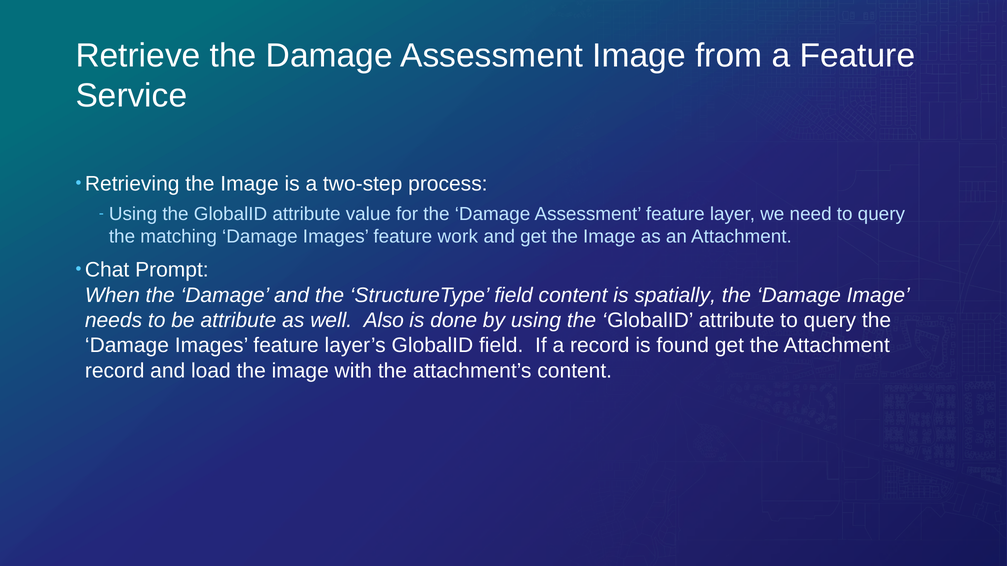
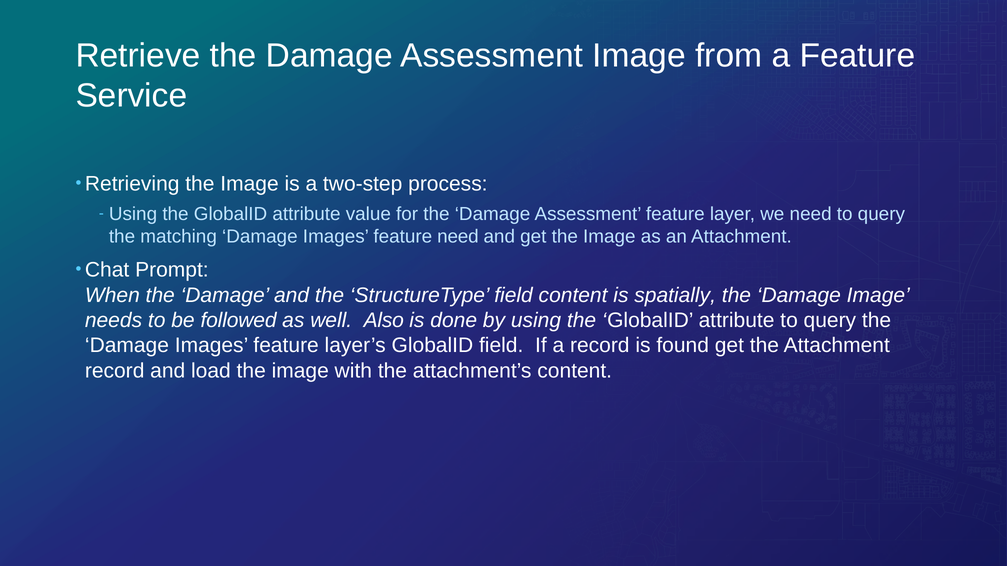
feature work: work -> need
be attribute: attribute -> followed
